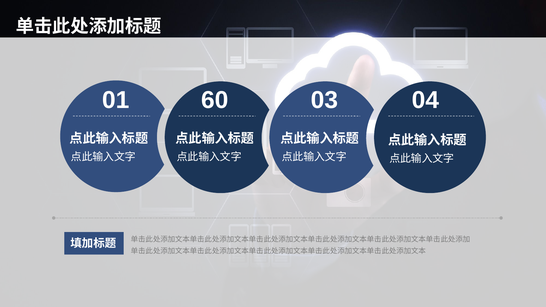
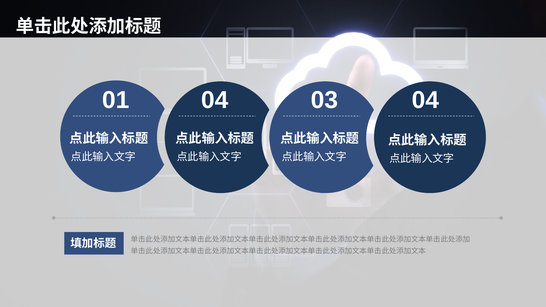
01 60: 60 -> 04
